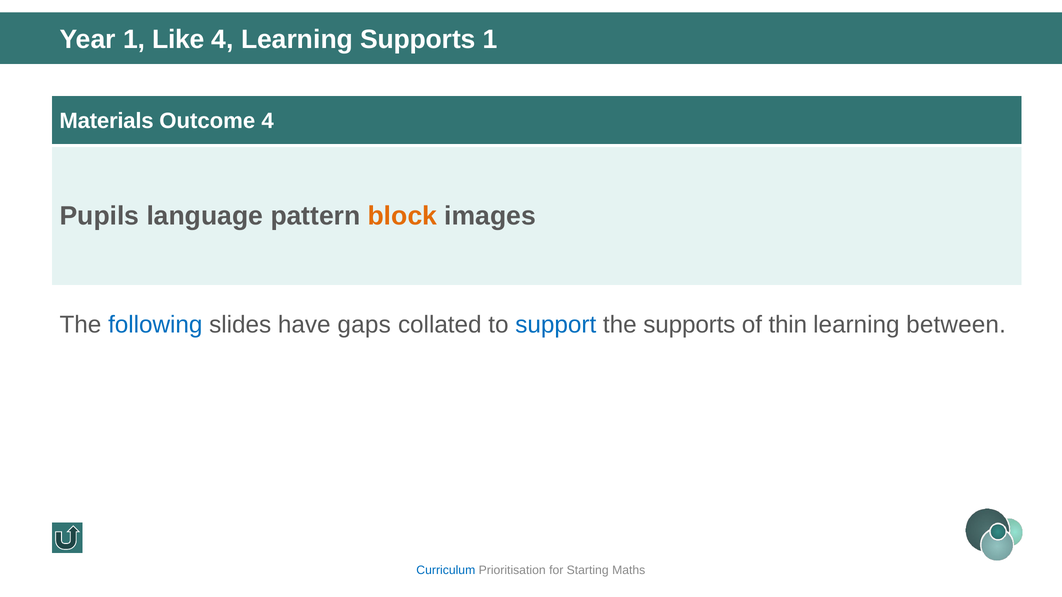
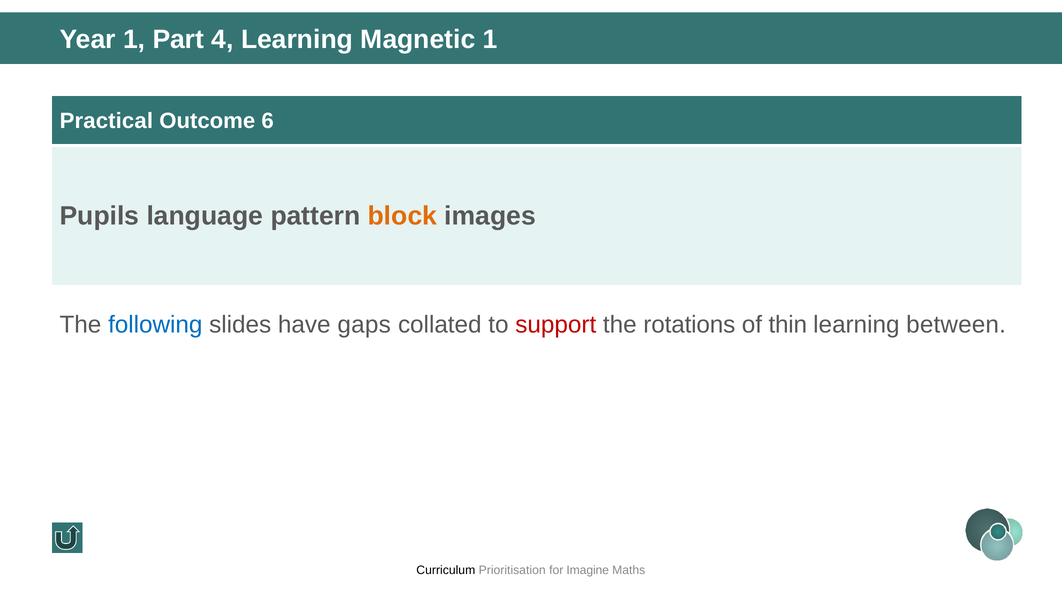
Like: Like -> Part
Learning Supports: Supports -> Magnetic
Materials: Materials -> Practical
Outcome 4: 4 -> 6
support colour: blue -> red
the supports: supports -> rotations
Curriculum colour: blue -> black
Starting: Starting -> Imagine
